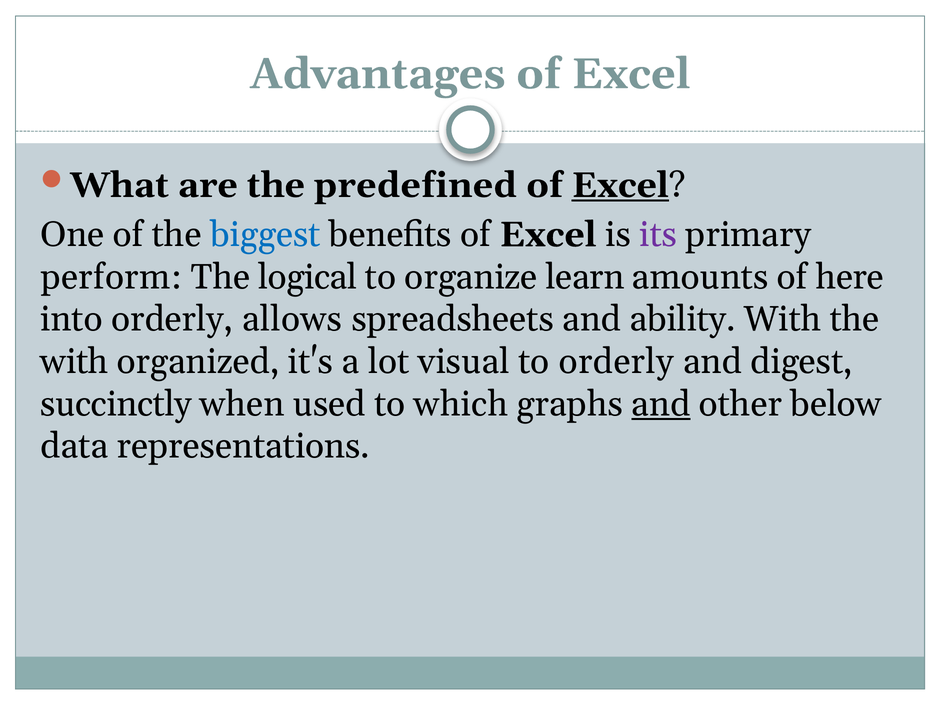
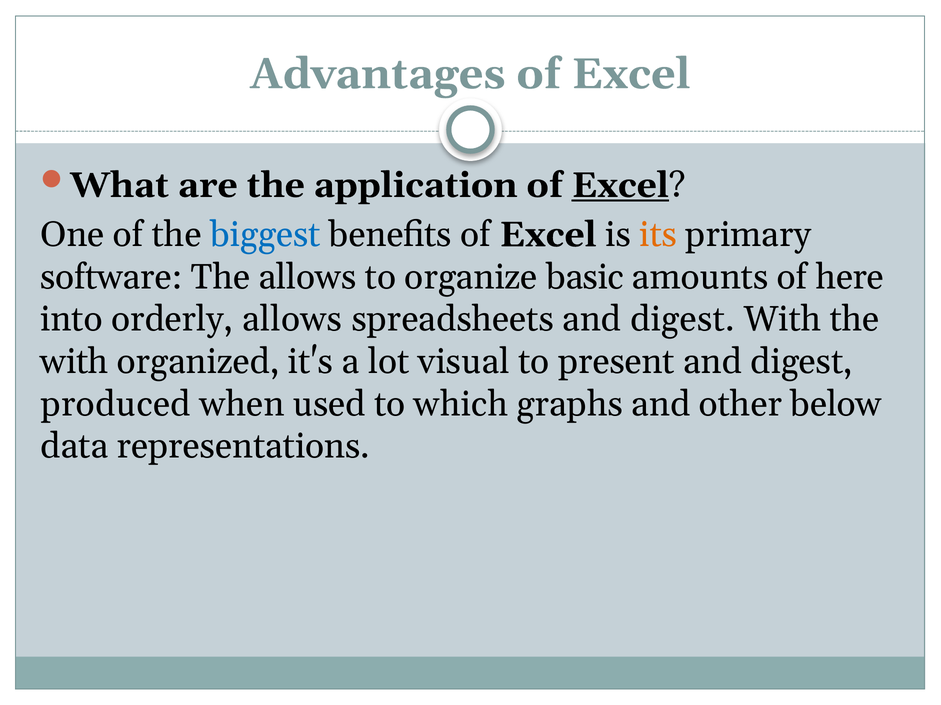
predefined: predefined -> application
its colour: purple -> orange
perform: perform -> software
The logical: logical -> allows
learn: learn -> basic
spreadsheets and ability: ability -> digest
to orderly: orderly -> present
succinctly: succinctly -> produced
and at (661, 404) underline: present -> none
